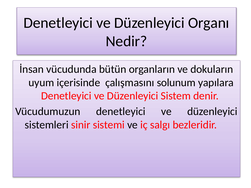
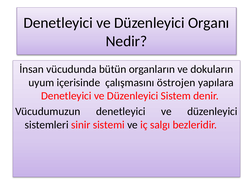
solunum: solunum -> östrojen
